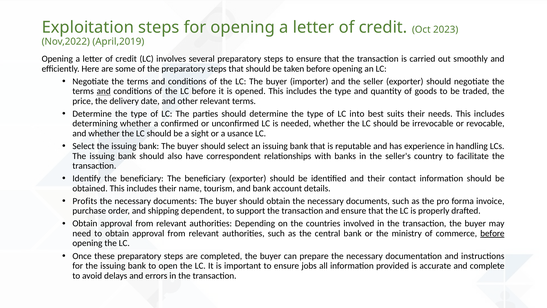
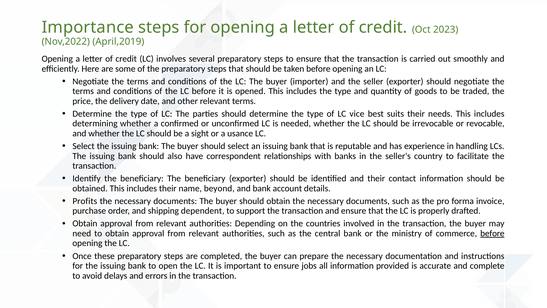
Exploitation: Exploitation -> Importance
and at (104, 91) underline: present -> none
into: into -> vice
tourism: tourism -> beyond
